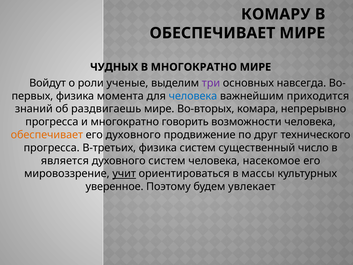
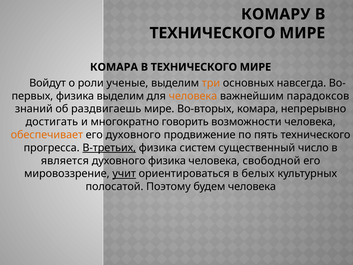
ОБЕСПЕЧИВАЕТ at (212, 33): ОБЕСПЕЧИВАЕТ -> ТЕХНИЧЕСКОГО
ЧУДНЫХ at (114, 67): ЧУДНЫХ -> КОМАРА
МНОГОКРАТНО at (194, 67): МНОГОКРАТНО -> ТЕХНИЧЕСКОГО
три colour: purple -> orange
физика момента: момента -> выделим
человека at (193, 96) colour: blue -> orange
приходится: приходится -> парадоксов
прогресса at (52, 122): прогресса -> достигать
друг: друг -> пять
В-третьих underline: none -> present
духовного систем: систем -> физика
насекомое: насекомое -> свободной
массы: массы -> белых
уверенное: уверенное -> полосатой
будем увлекает: увлекает -> человека
